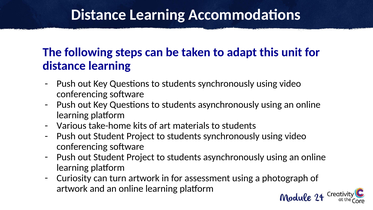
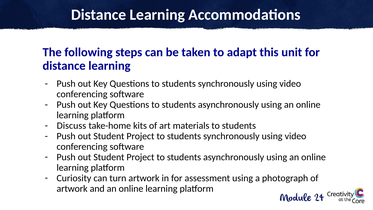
Various: Various -> Discuss
